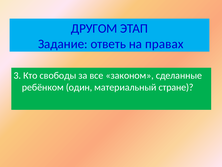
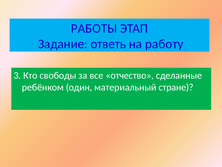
ДРУГОМ: ДРУГОМ -> РАБОТЫ
правах: правах -> работу
законом: законом -> отчество
